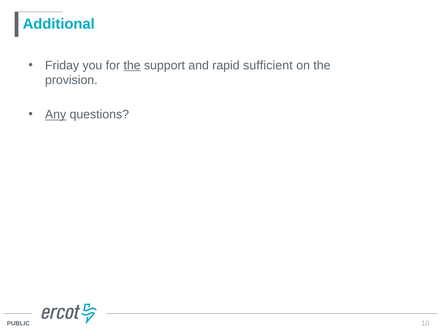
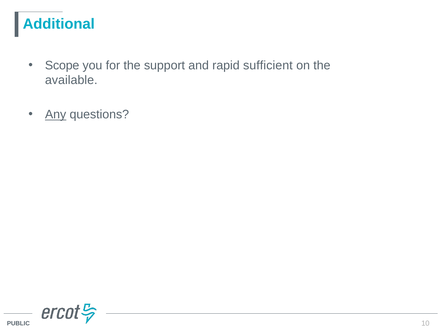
Friday: Friday -> Scope
the at (132, 65) underline: present -> none
provision: provision -> available
